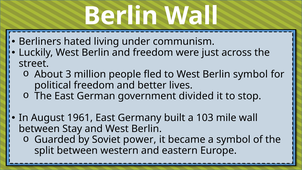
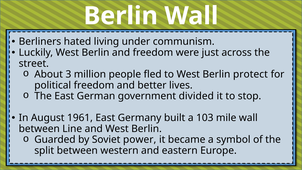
Berlin symbol: symbol -> protect
Stay: Stay -> Line
